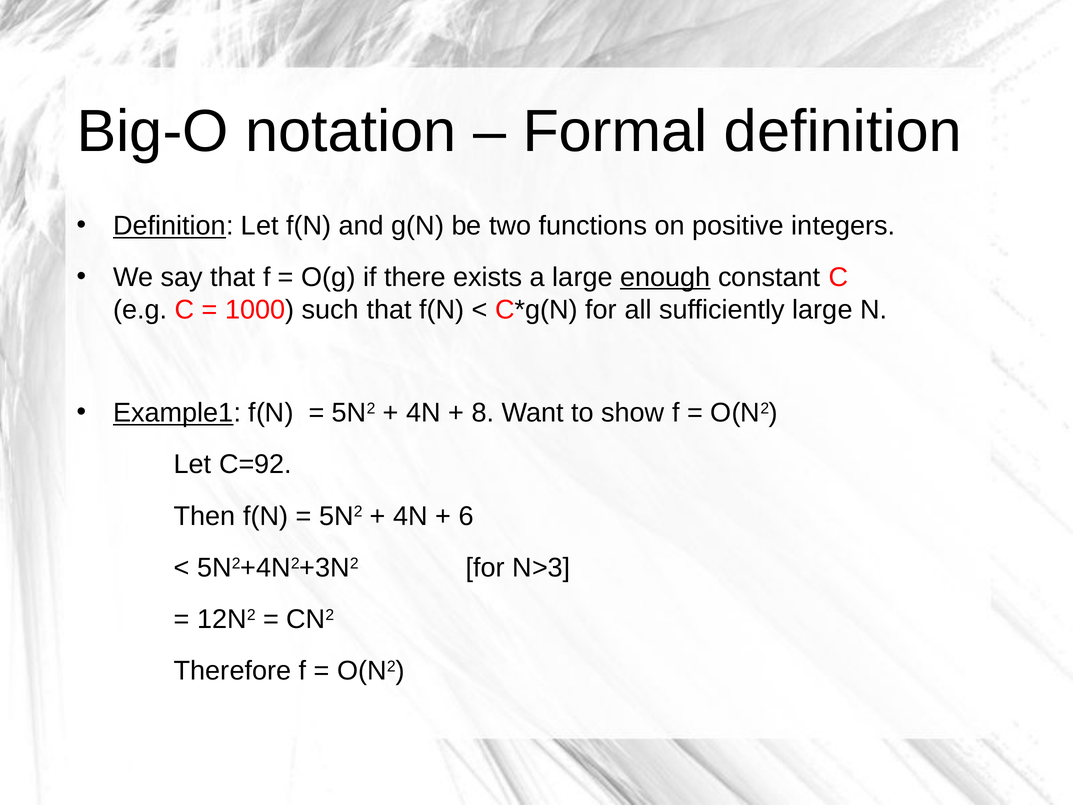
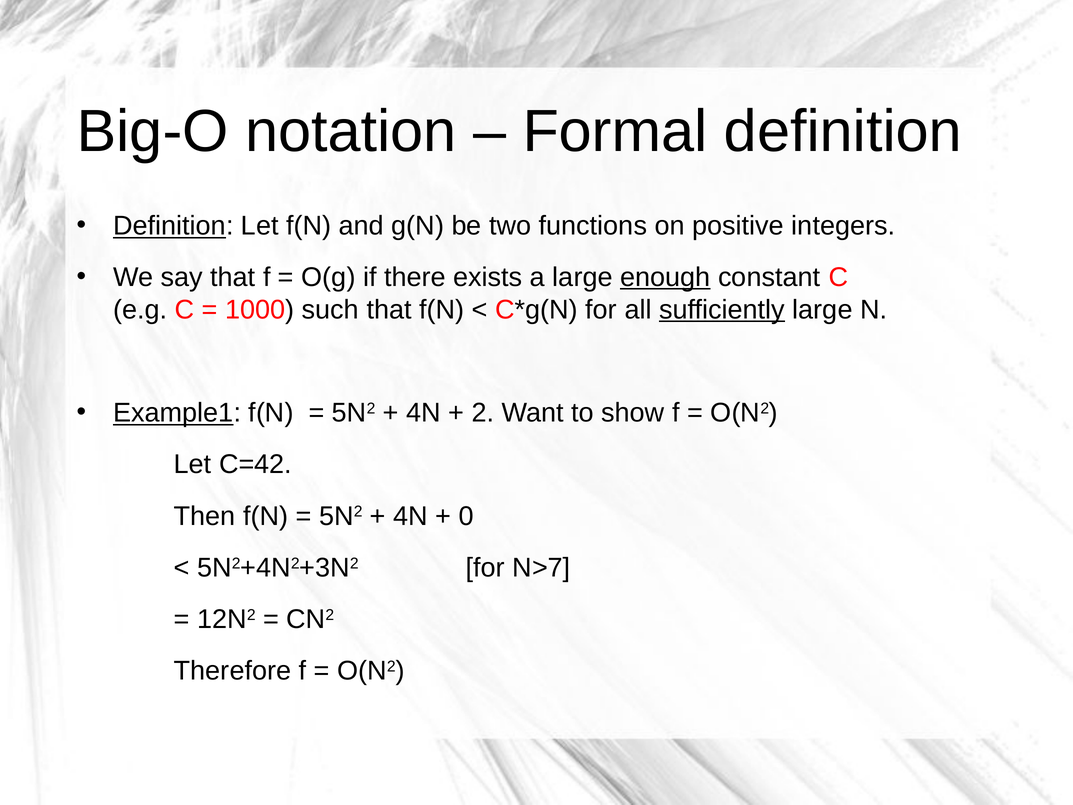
sufficiently underline: none -> present
8: 8 -> 2
C=92: C=92 -> C=42
6: 6 -> 0
N>3: N>3 -> N>7
